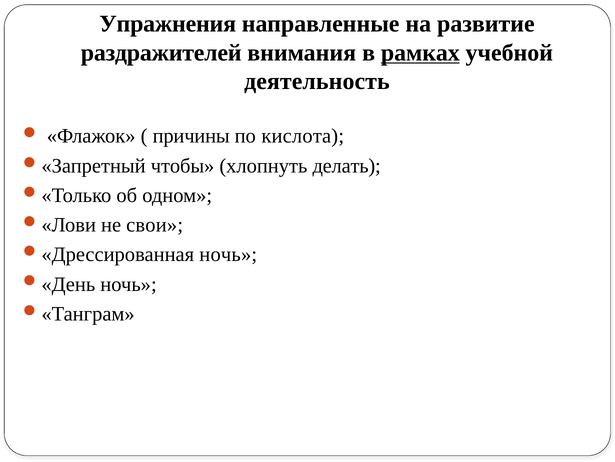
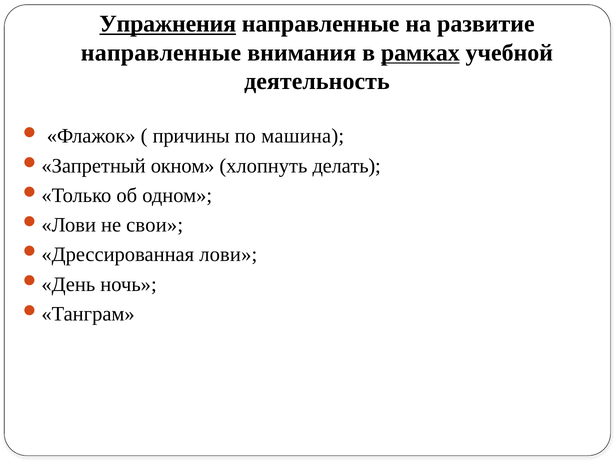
Упражнения underline: none -> present
раздражителей at (161, 53): раздражителей -> направленные
кислота: кислота -> машина
чтобы: чтобы -> окном
ночь at (228, 254): ночь -> лови
